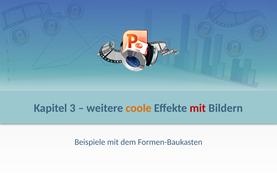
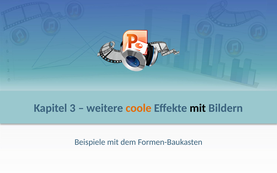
mit at (198, 108) colour: red -> black
